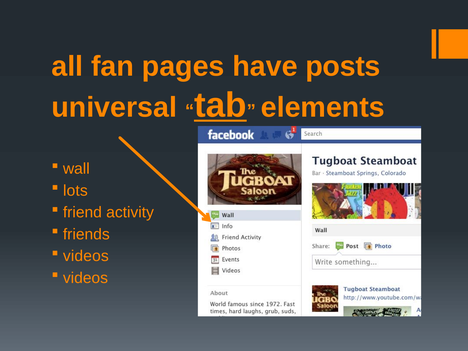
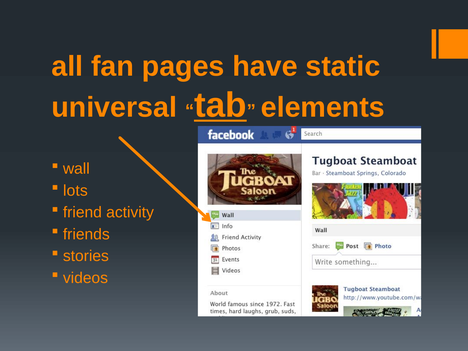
posts: posts -> static
videos at (86, 256): videos -> stories
